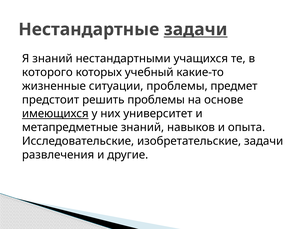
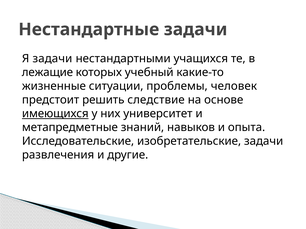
задачи at (196, 30) underline: present -> none
Я знаний: знаний -> задачи
которого: которого -> лежащие
предмет: предмет -> человек
решить проблемы: проблемы -> следствие
